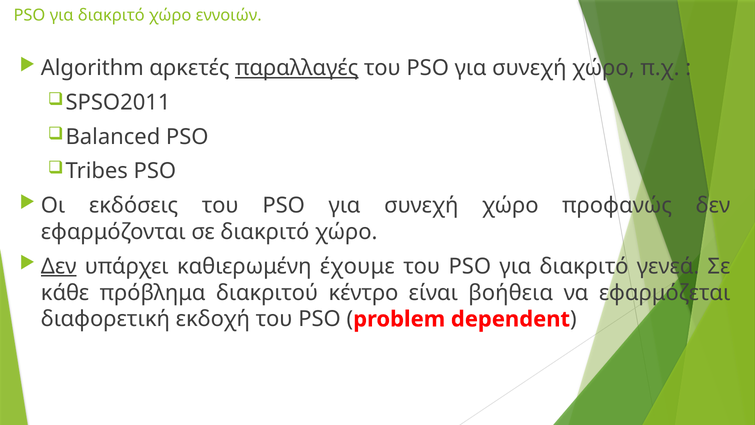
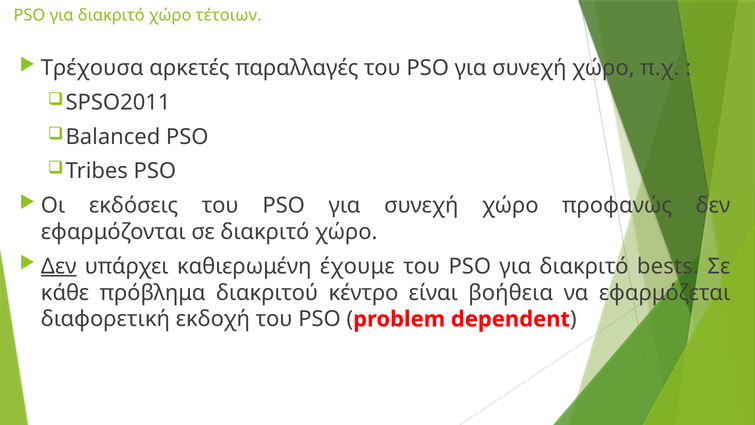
εννοιών: εννοιών -> τέτοιων
Algorithm: Algorithm -> Τρέχουσα
παραλλαγές underline: present -> none
γενεά: γενεά -> bests
